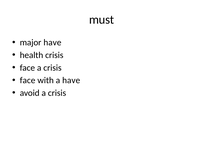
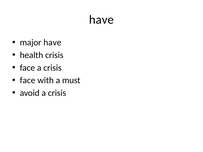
must at (102, 20): must -> have
a have: have -> must
